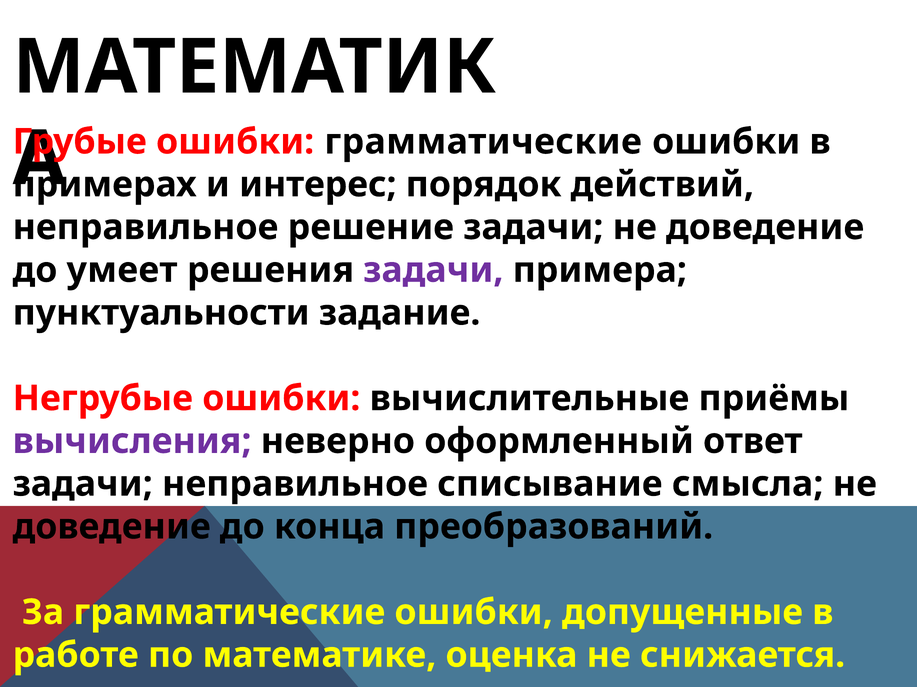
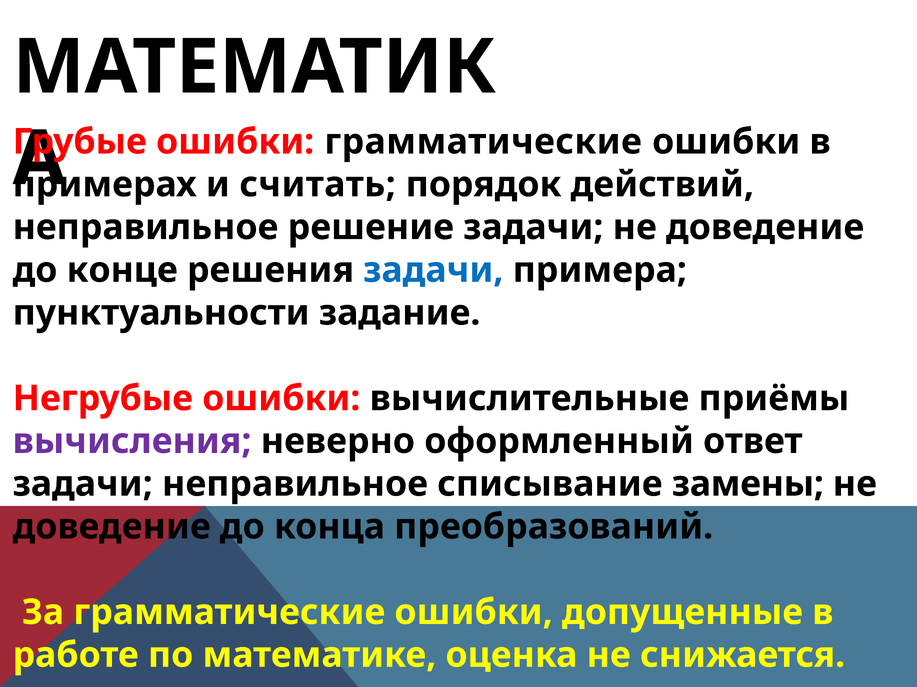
интерес: интерес -> считать
умеет: умеет -> конце
задачи at (433, 270) colour: purple -> blue
смысла: смысла -> замены
